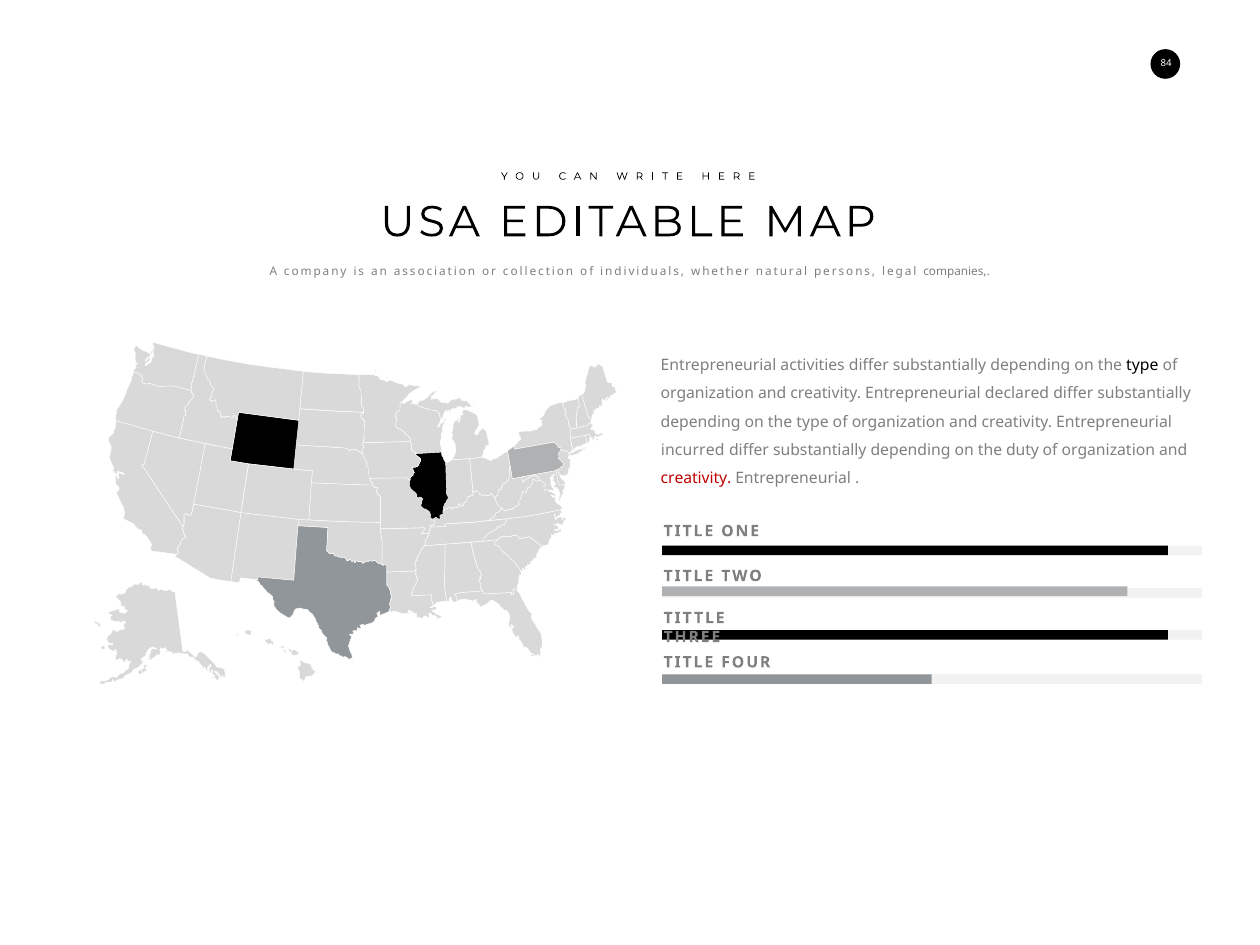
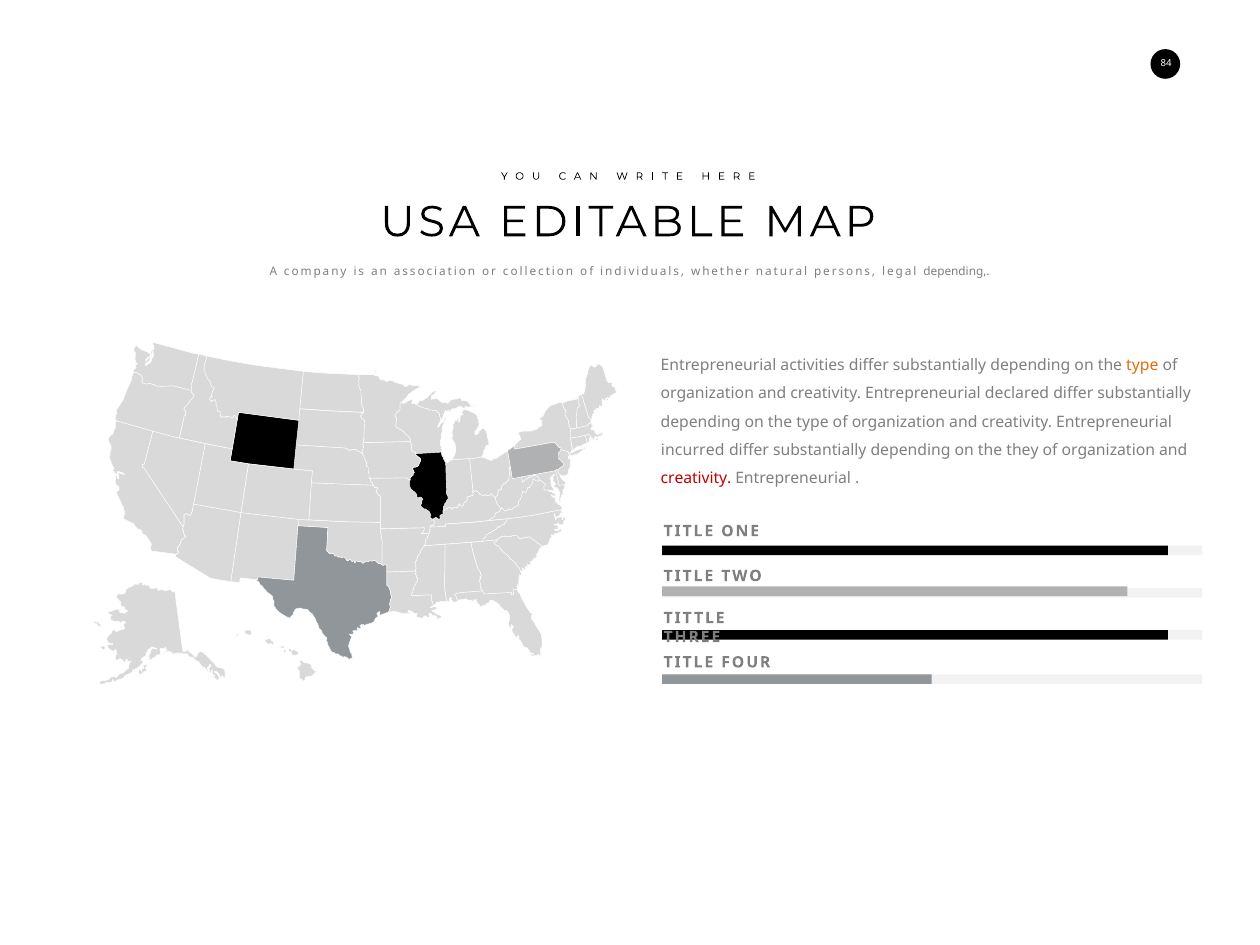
legal companies: companies -> depending
type at (1142, 365) colour: black -> orange
duty: duty -> they
